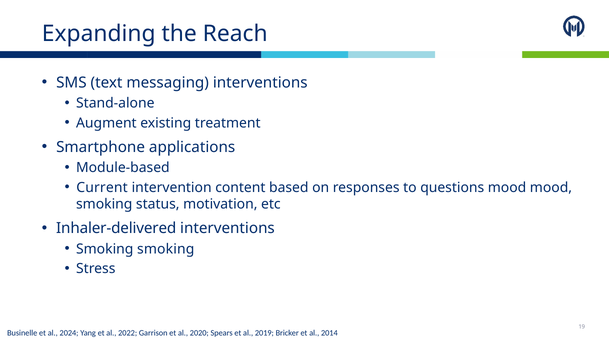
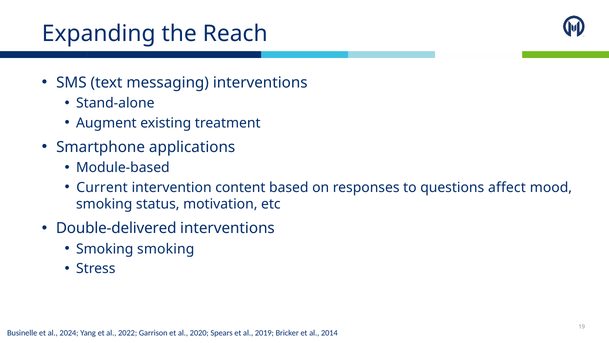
questions mood: mood -> affect
Inhaler-delivered: Inhaler-delivered -> Double-delivered
